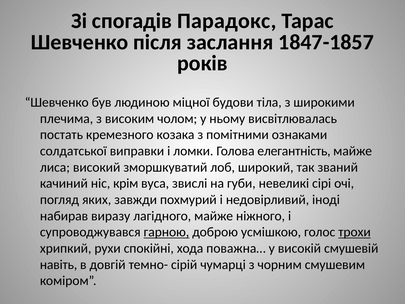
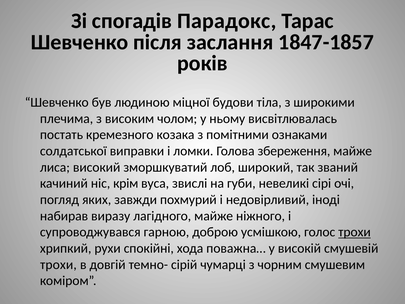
елегантність: елегантність -> збереження
гарною underline: present -> none
навіть at (59, 264): навіть -> трохи
